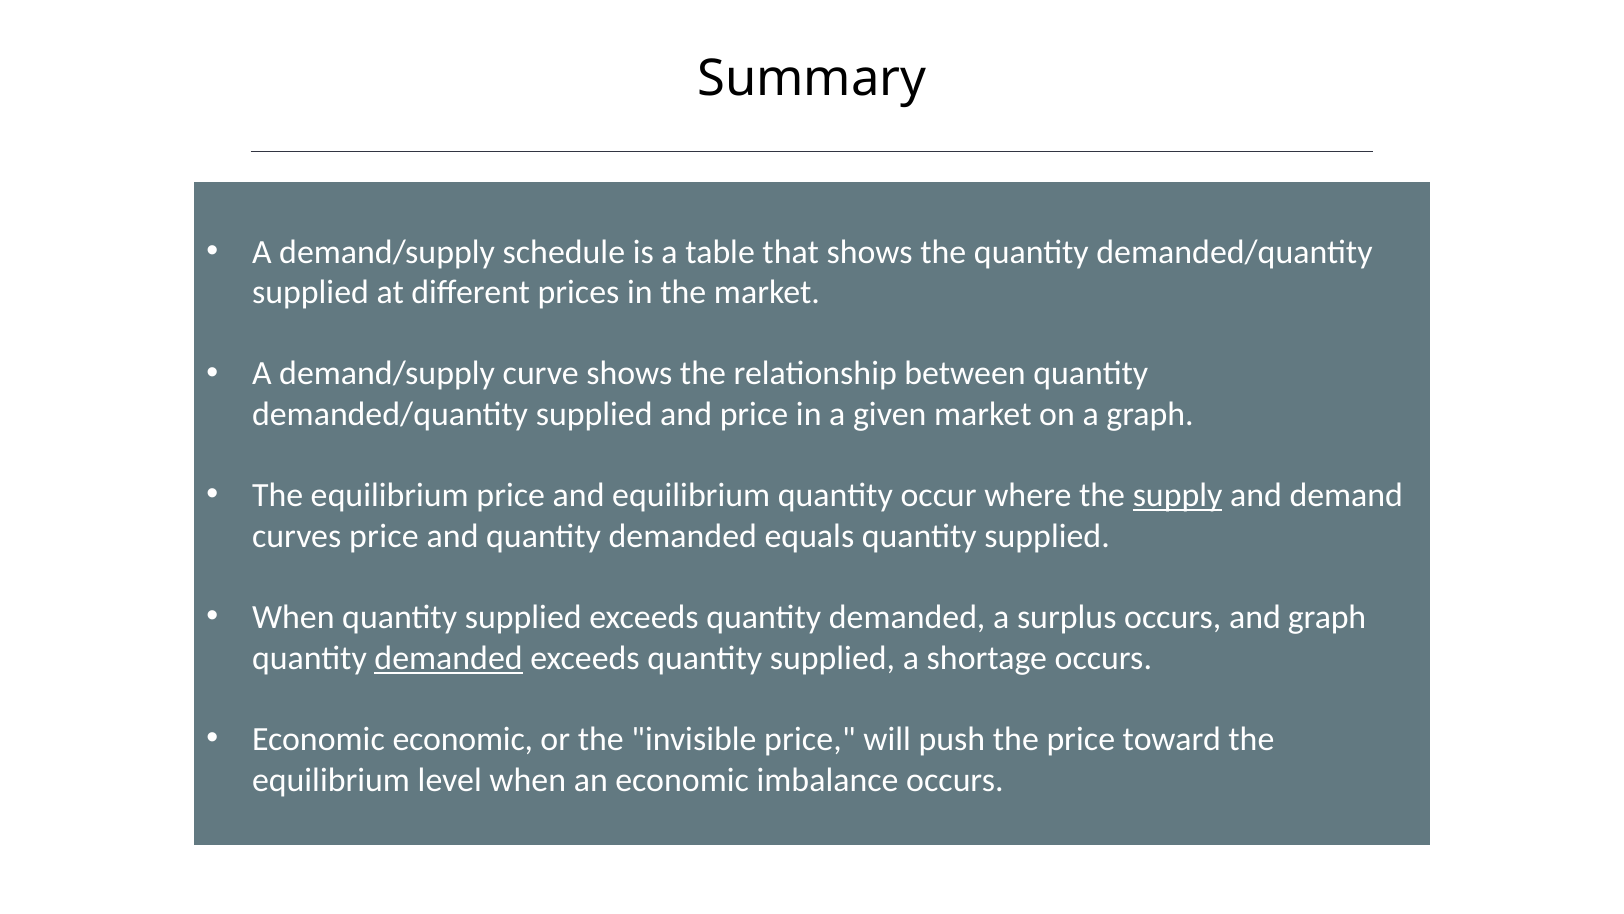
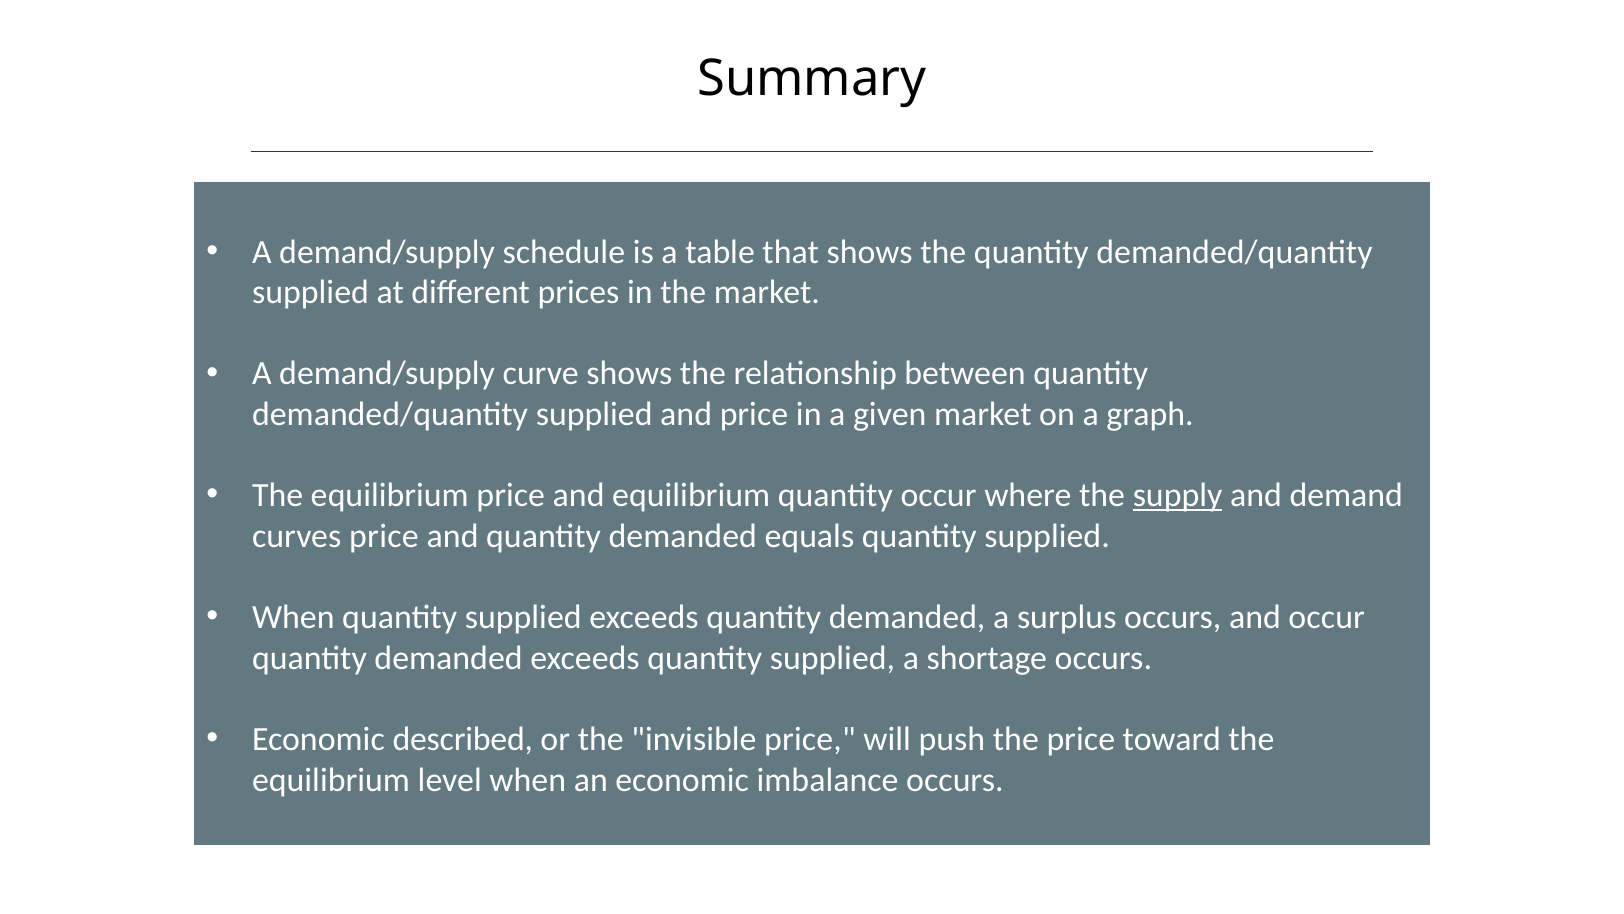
and graph: graph -> occur
demanded at (449, 658) underline: present -> none
Economic economic: economic -> described
